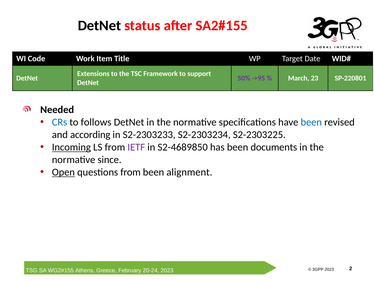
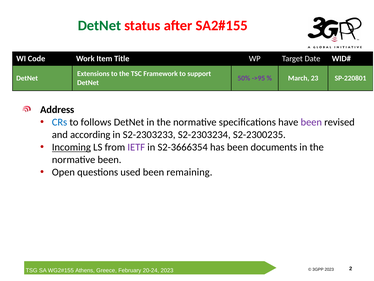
DetNet at (99, 26) colour: black -> green
Needed: Needed -> Address
been at (311, 122) colour: blue -> purple
S2-2303225: S2-2303225 -> S2-2300235
S2-4689850: S2-4689850 -> S2-3666354
normative since: since -> been
Open underline: present -> none
questions from: from -> used
alignment: alignment -> remaining
